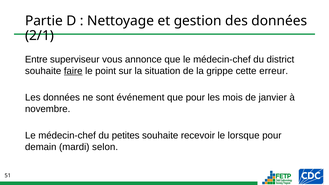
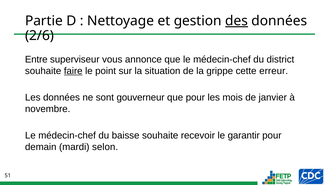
des underline: none -> present
2/1: 2/1 -> 2/6
événement: événement -> gouverneur
petites: petites -> baisse
lorsque: lorsque -> garantir
